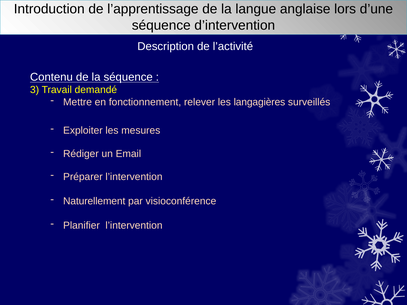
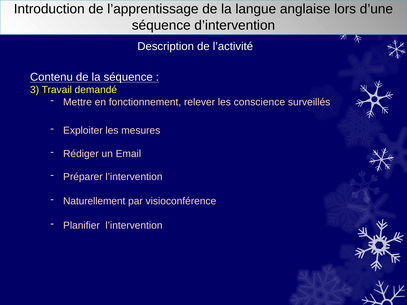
langagières: langagières -> conscience
